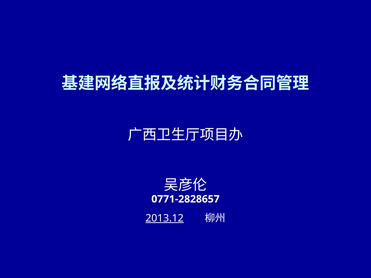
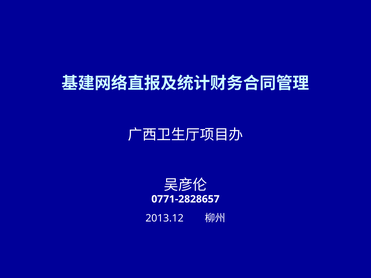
2013.12 underline: present -> none
